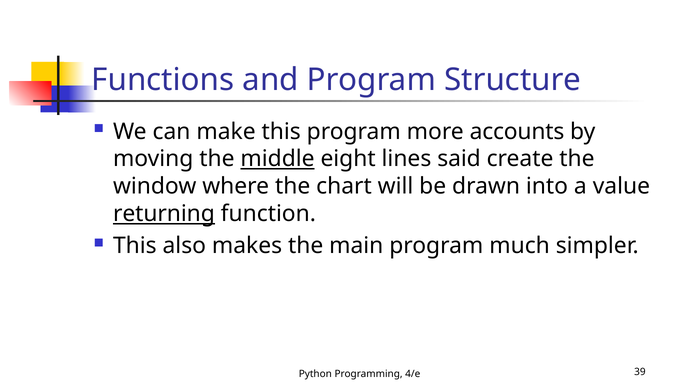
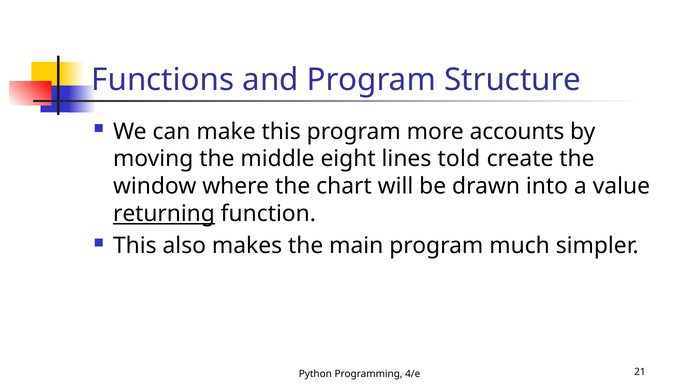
middle underline: present -> none
said: said -> told
39: 39 -> 21
